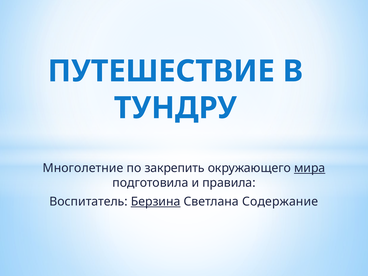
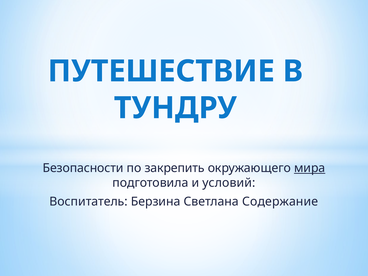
Многолетние: Многолетние -> Безопасности
правила: правила -> условий
Берзина underline: present -> none
